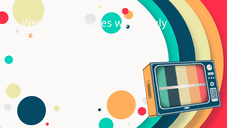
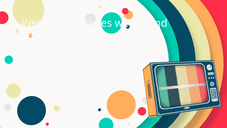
truly: truly -> send
